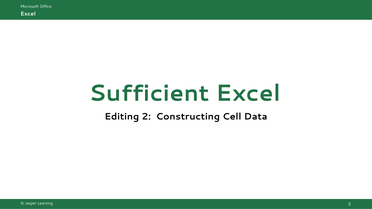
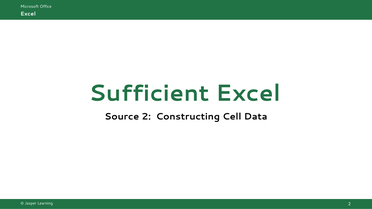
Editing: Editing -> Source
